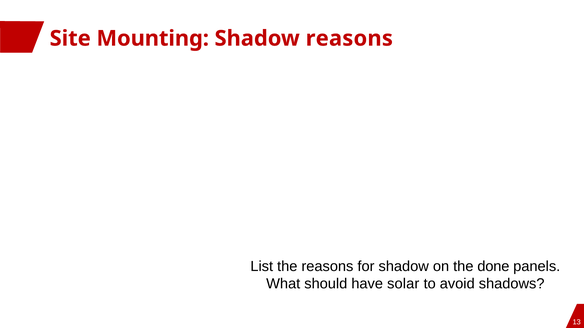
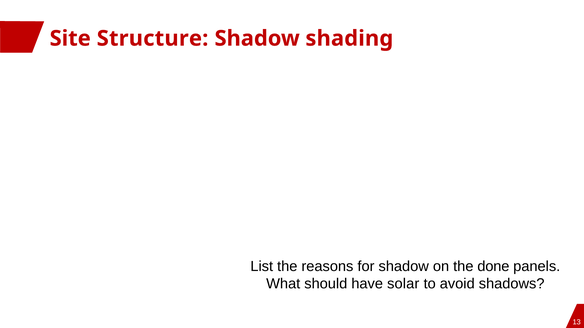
Mounting: Mounting -> Structure
Shadow reasons: reasons -> shading
